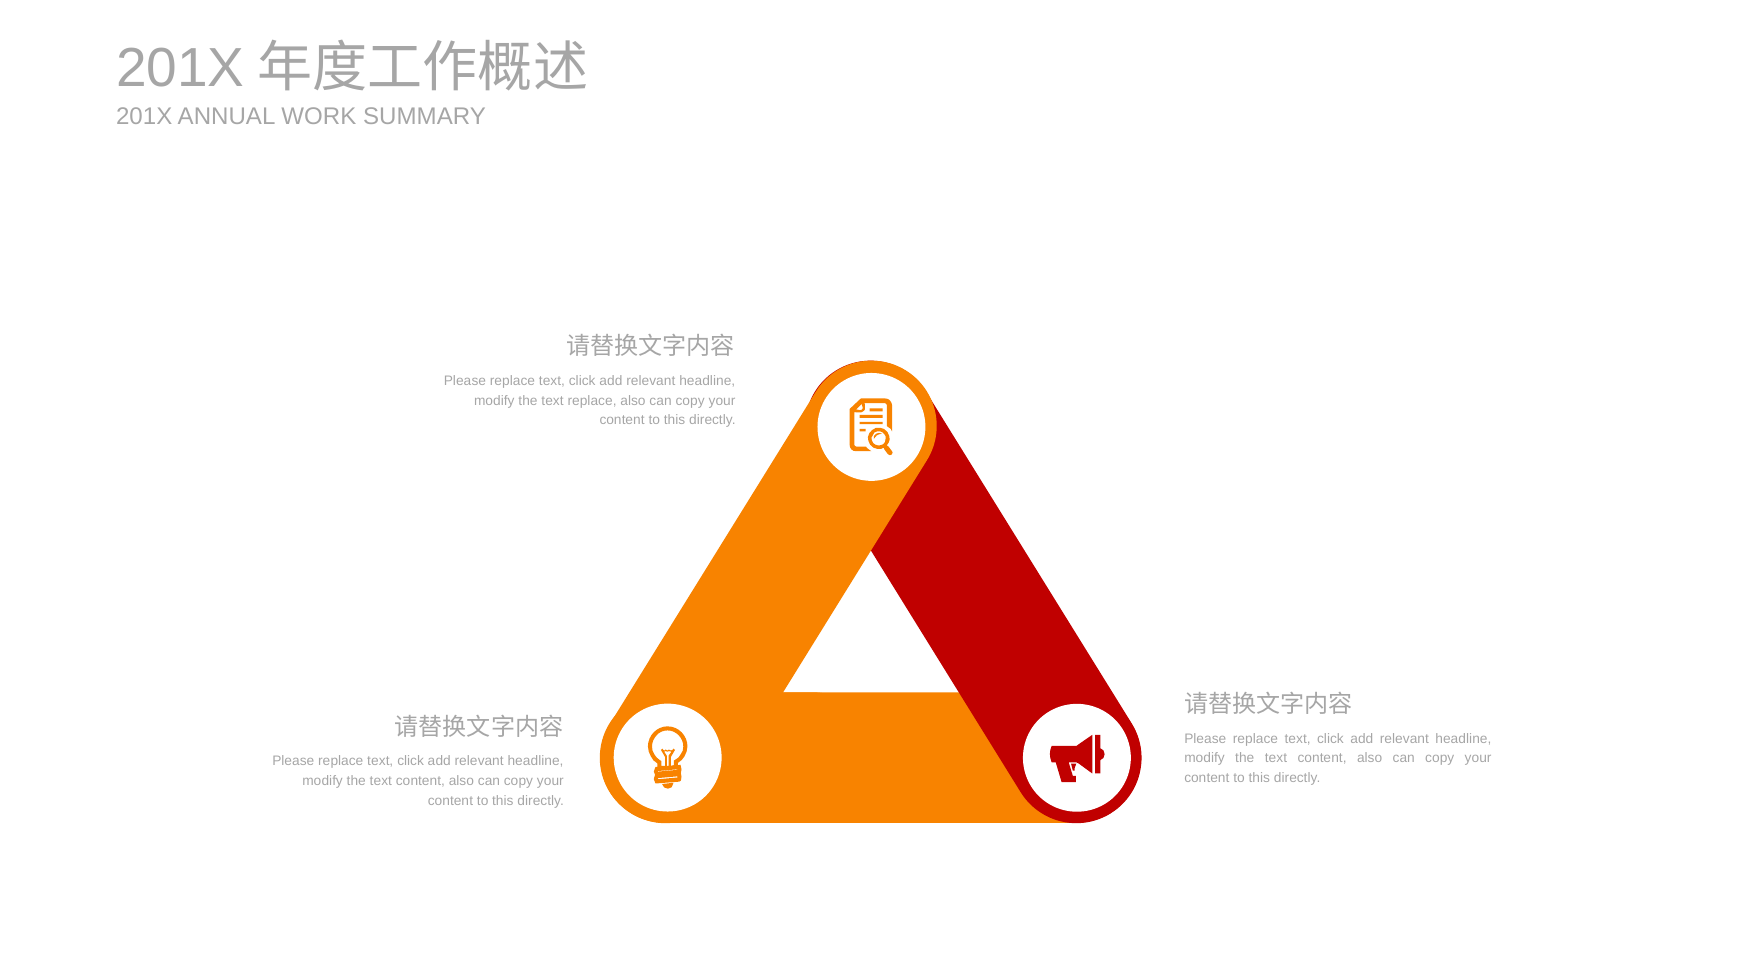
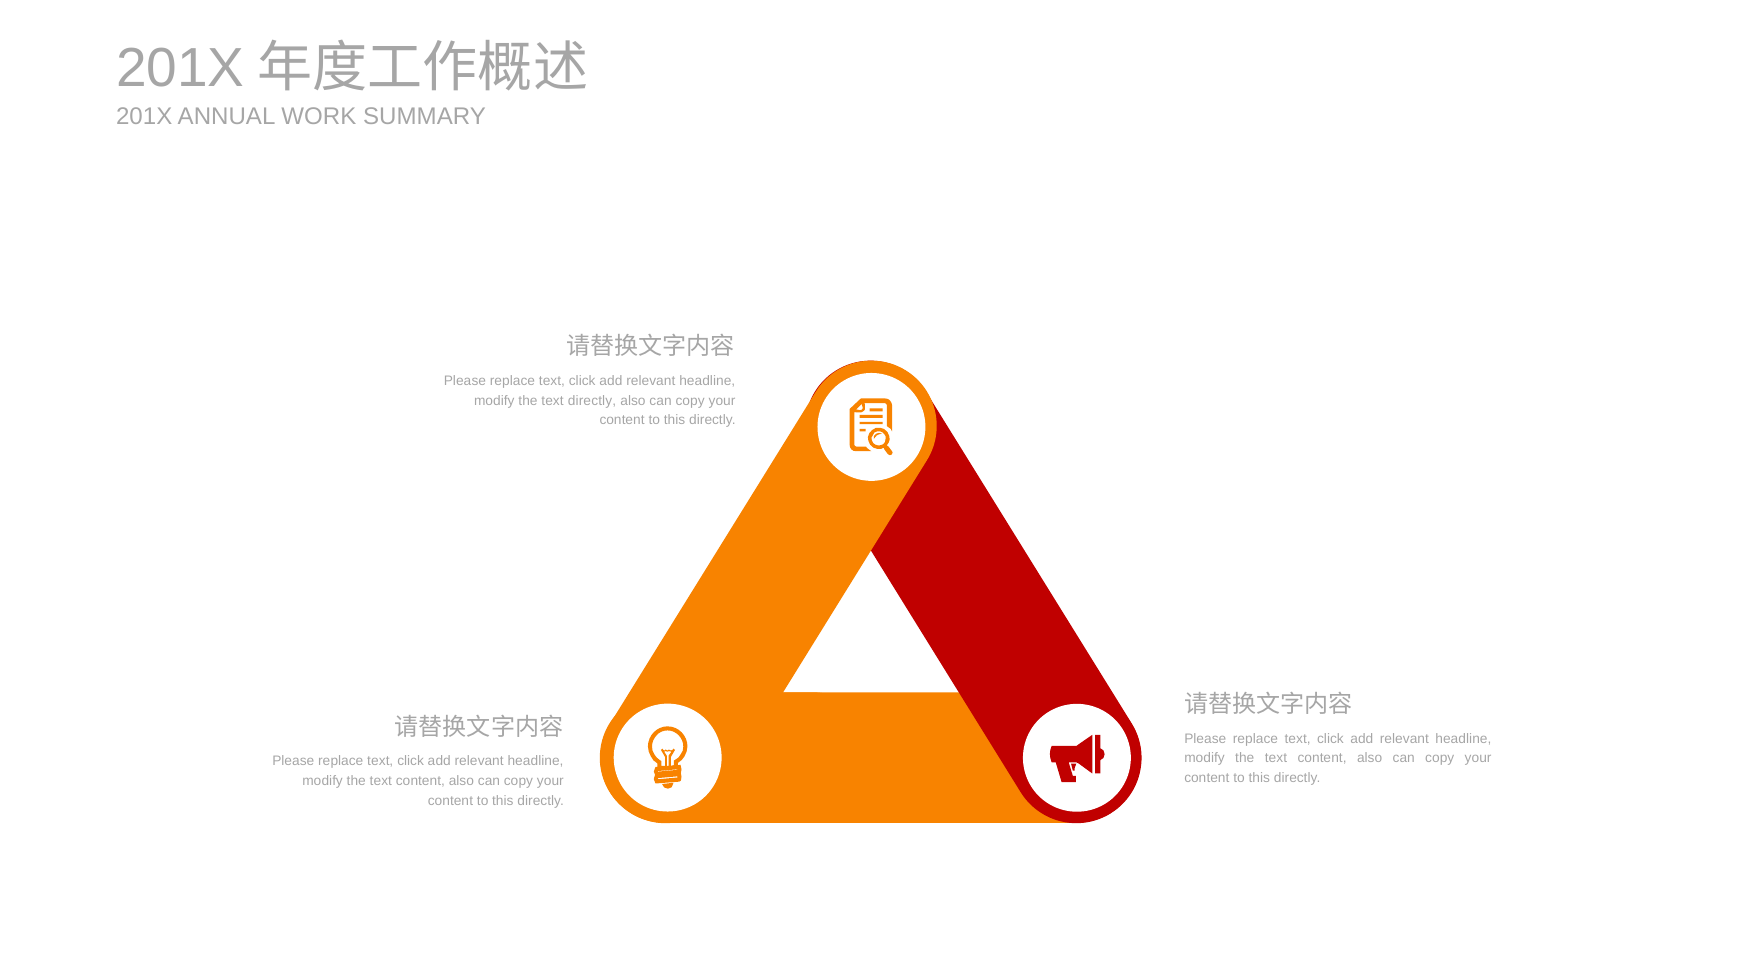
text replace: replace -> directly
